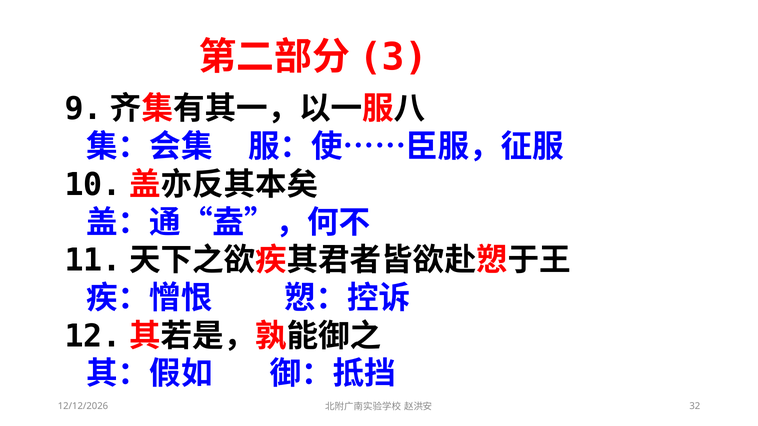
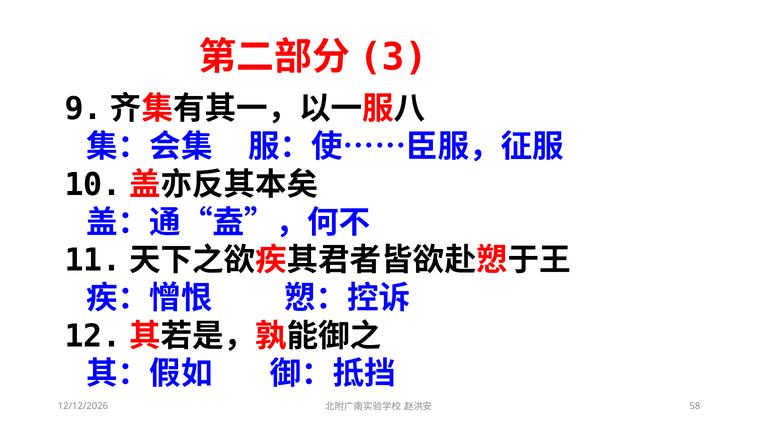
32: 32 -> 58
